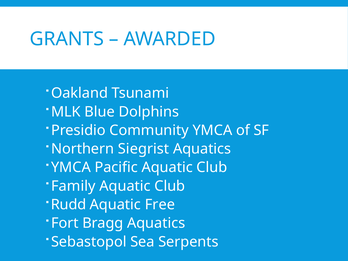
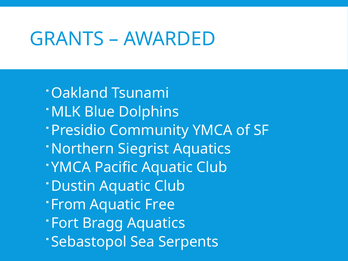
Family: Family -> Dustin
Rudd: Rudd -> From
